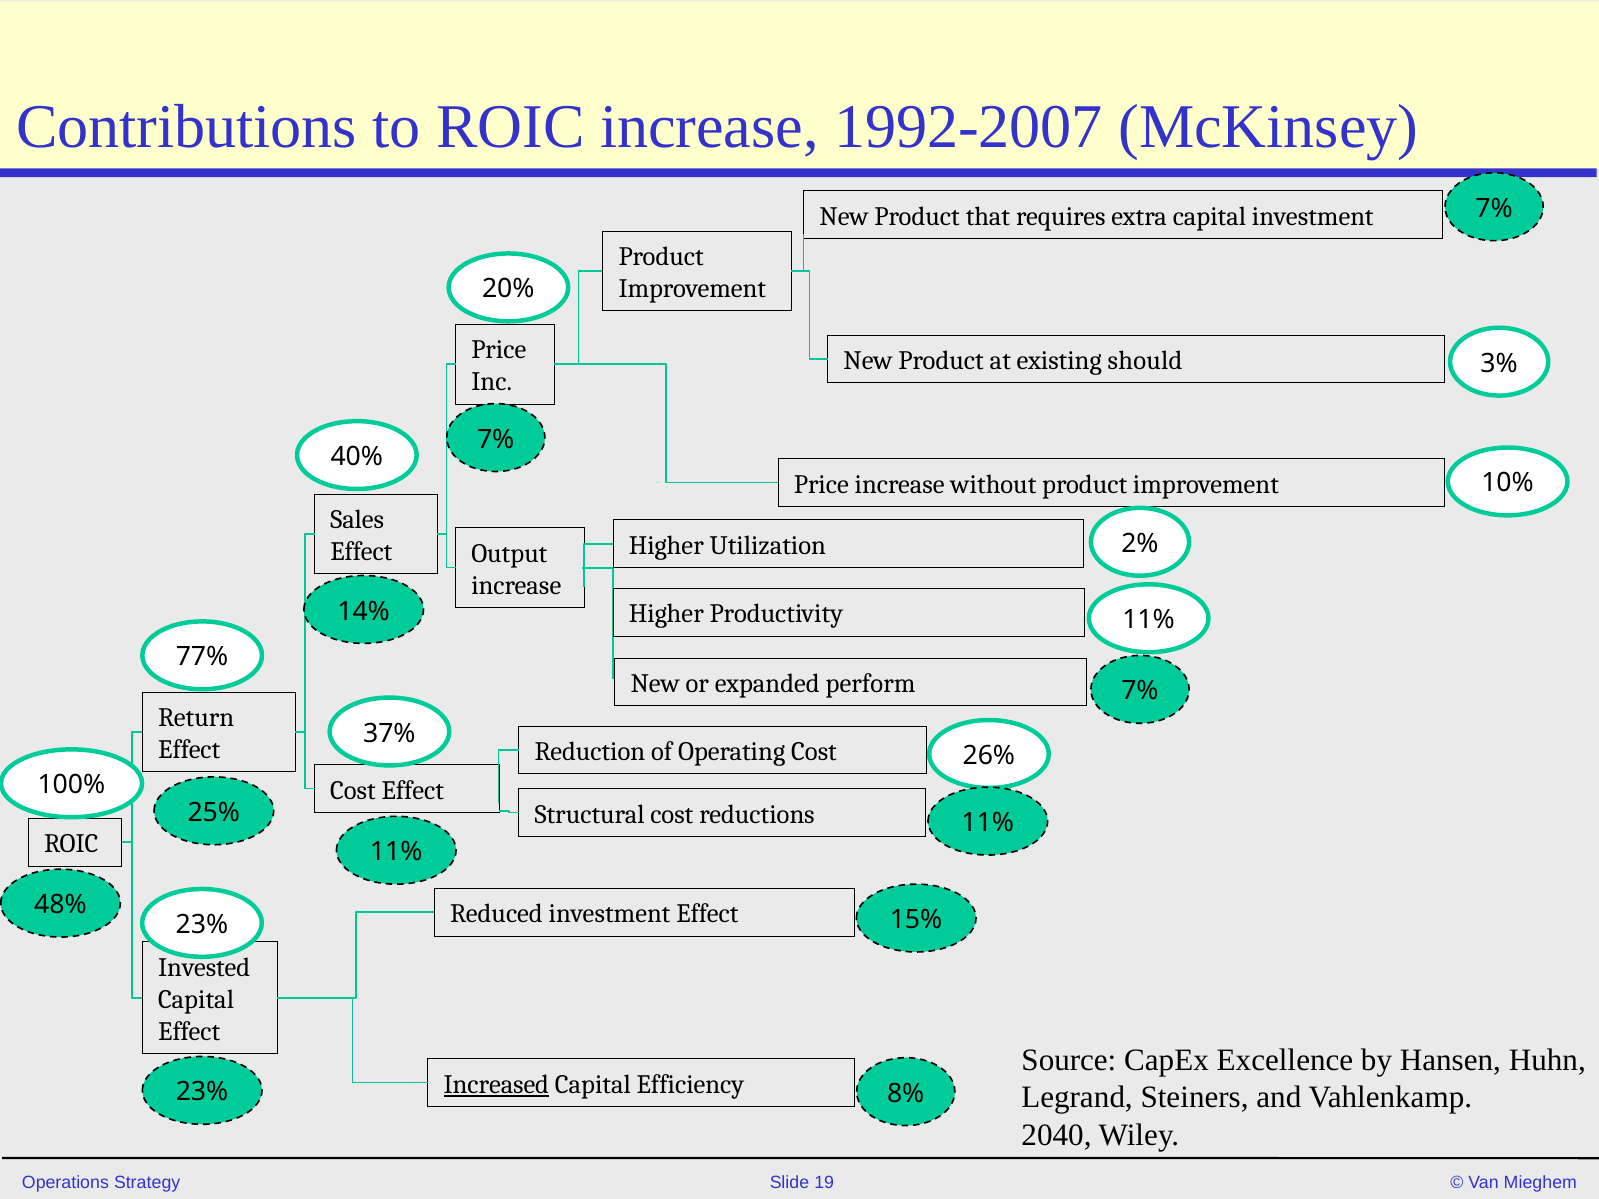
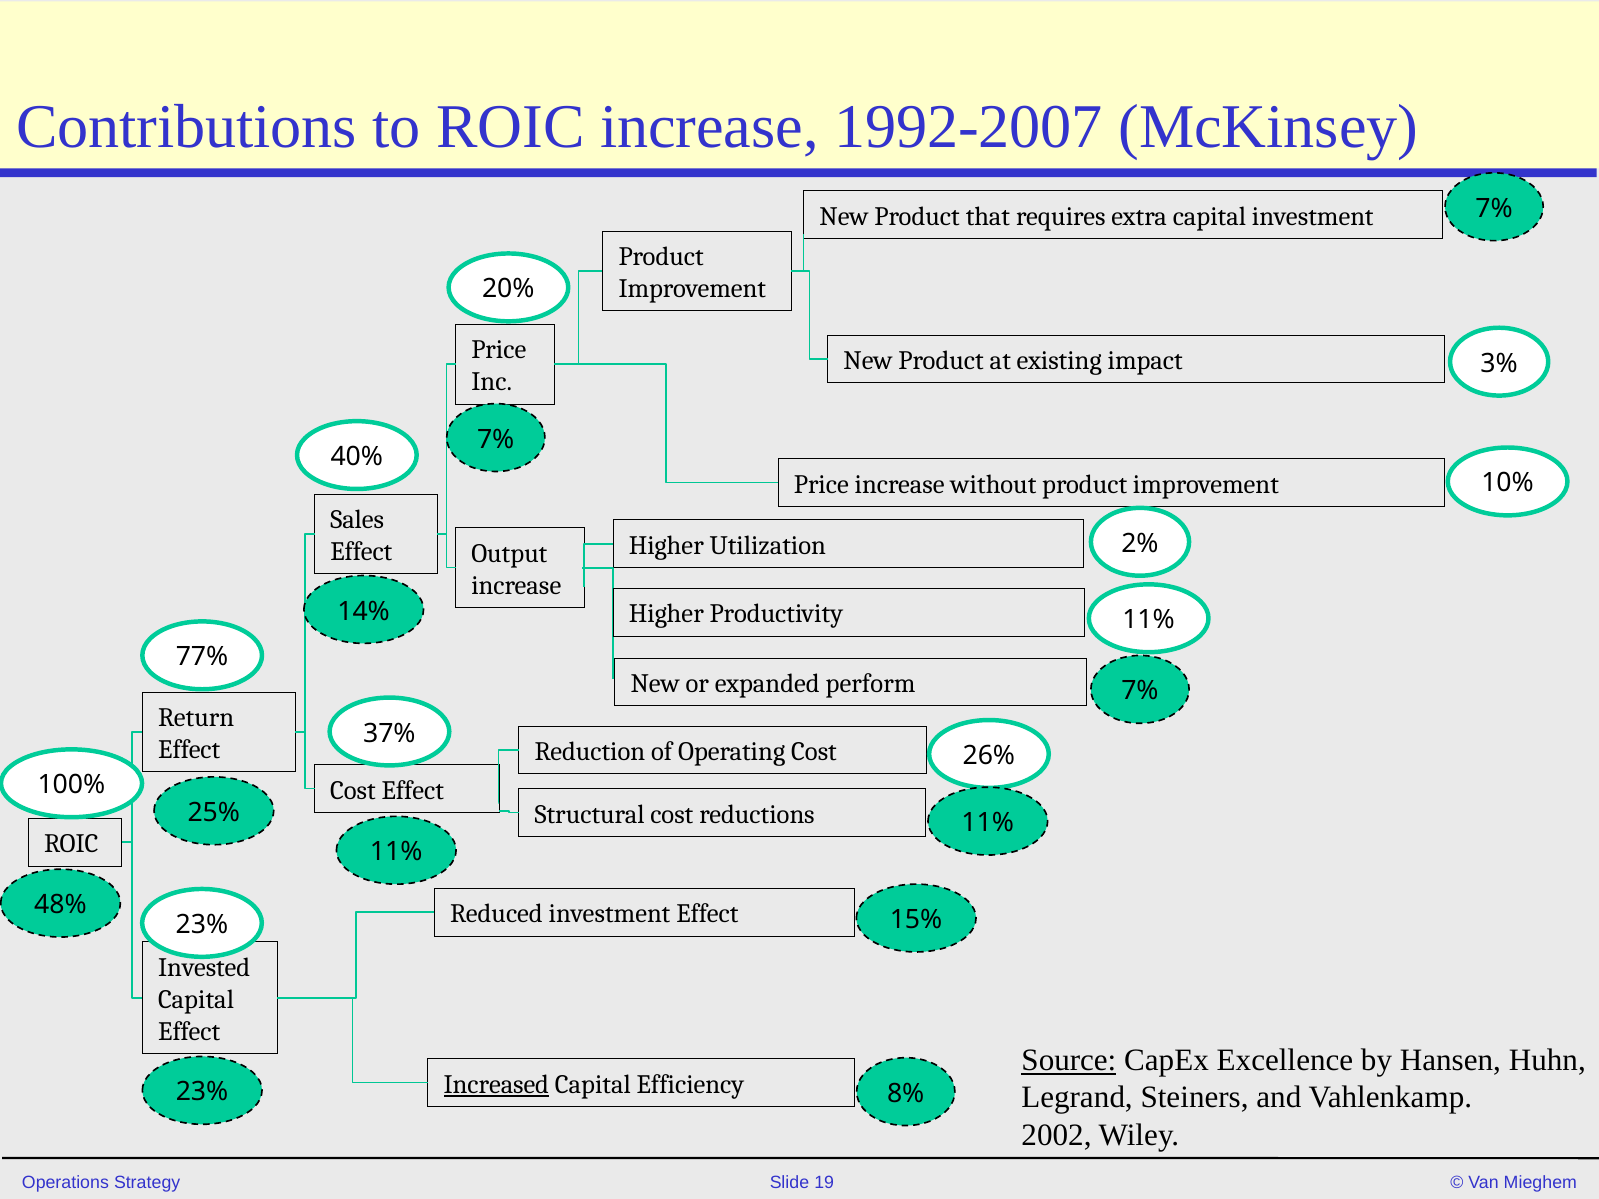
should: should -> impact
Source underline: none -> present
2040: 2040 -> 2002
